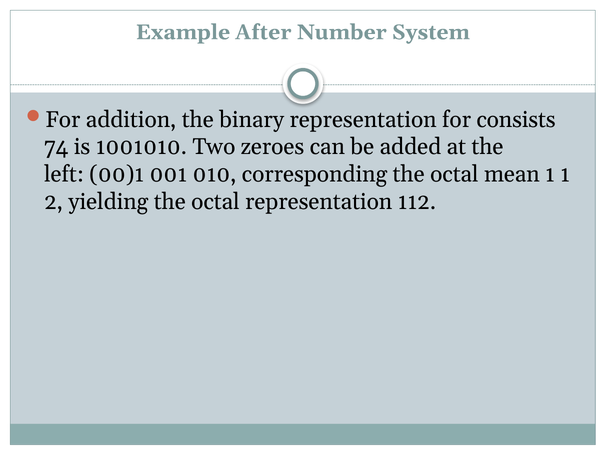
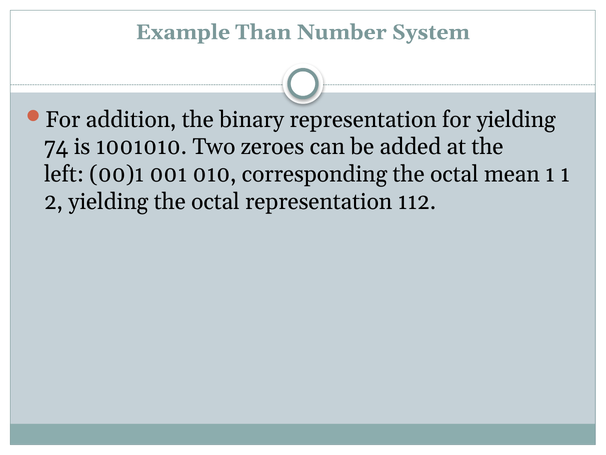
After: After -> Than
for consists: consists -> yielding
